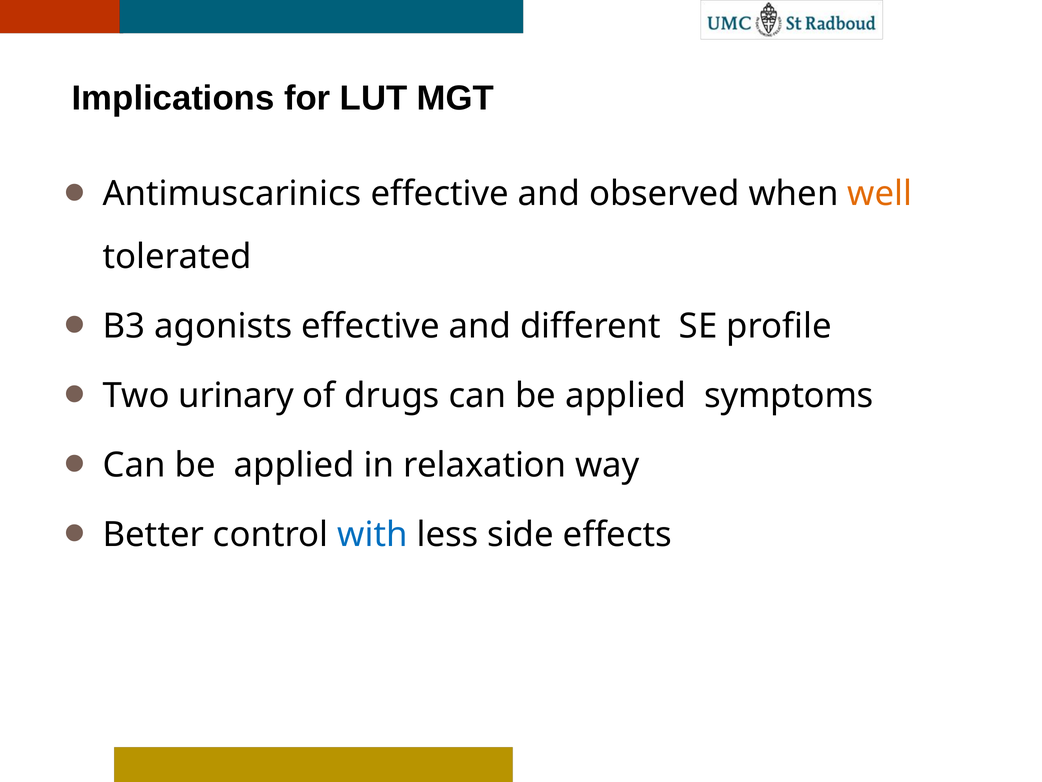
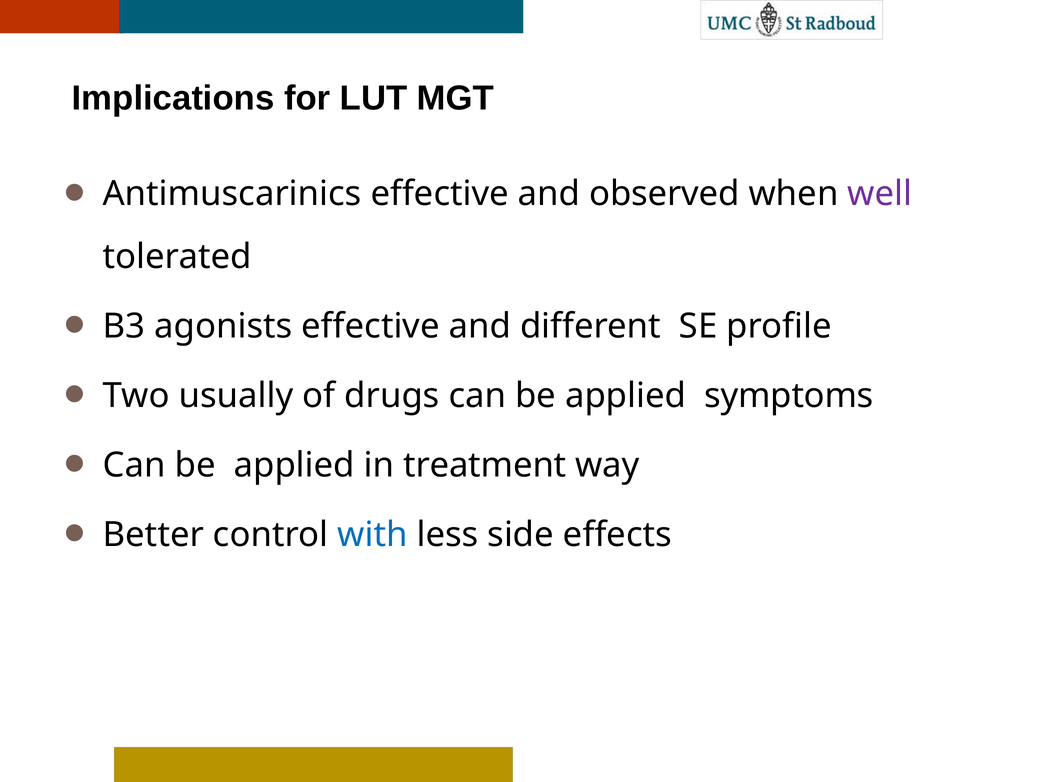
well colour: orange -> purple
urinary: urinary -> usually
relaxation: relaxation -> treatment
